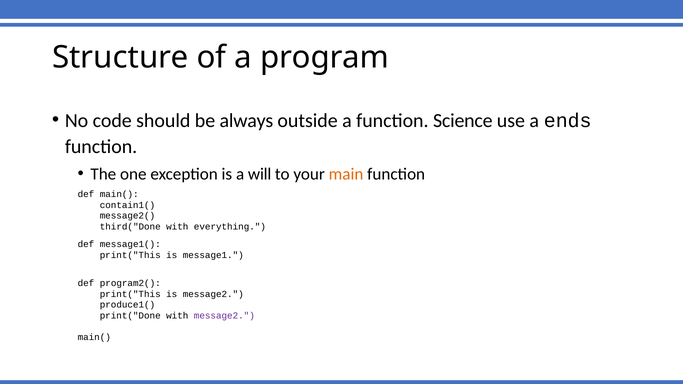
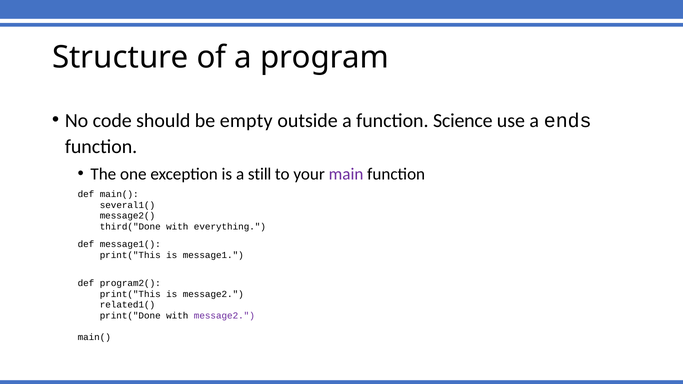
always: always -> empty
will: will -> still
main colour: orange -> purple
contain1(: contain1( -> several1(
produce1(: produce1( -> related1(
